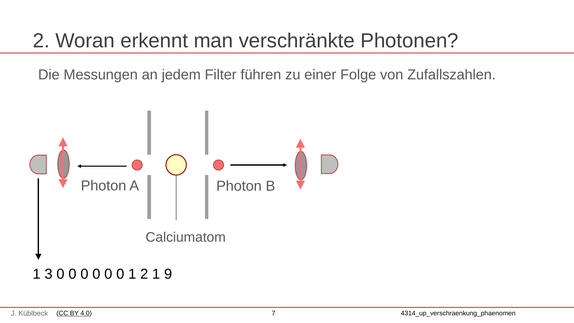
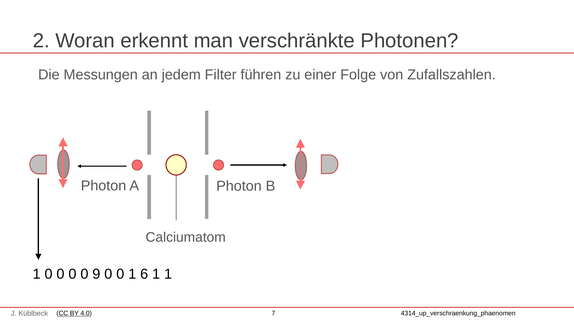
1 3: 3 -> 0
0 at (96, 274): 0 -> 9
1 2: 2 -> 6
1 9: 9 -> 1
